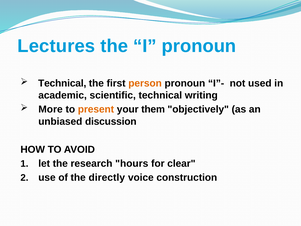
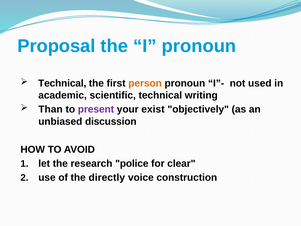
Lectures: Lectures -> Proposal
More: More -> Than
present colour: orange -> purple
them: them -> exist
hours: hours -> police
